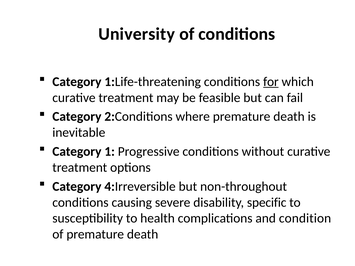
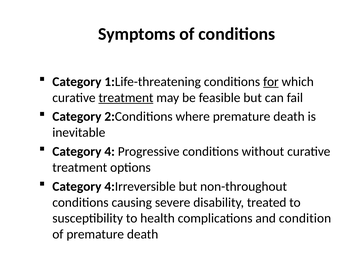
University: University -> Symptoms
treatment at (126, 98) underline: none -> present
1: 1 -> 4
specific: specific -> treated
